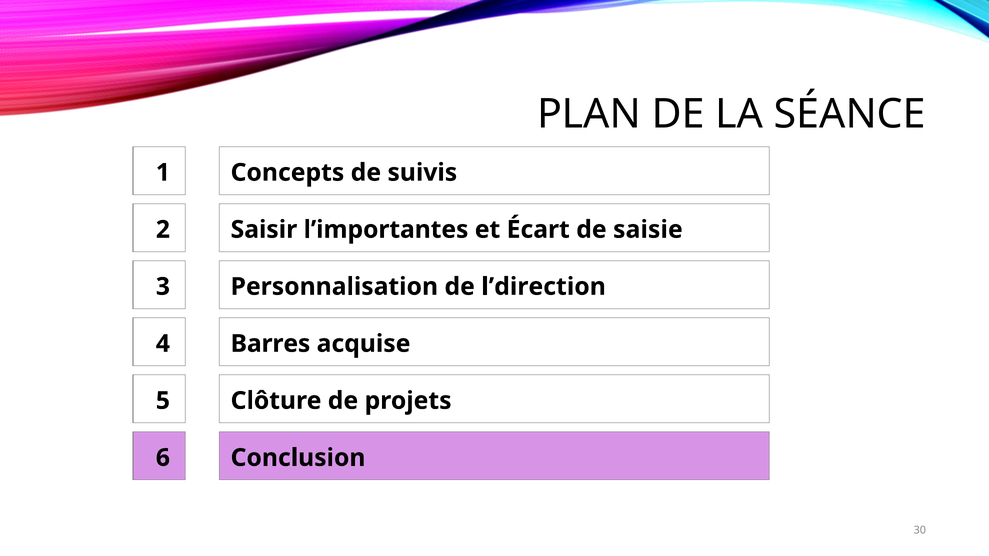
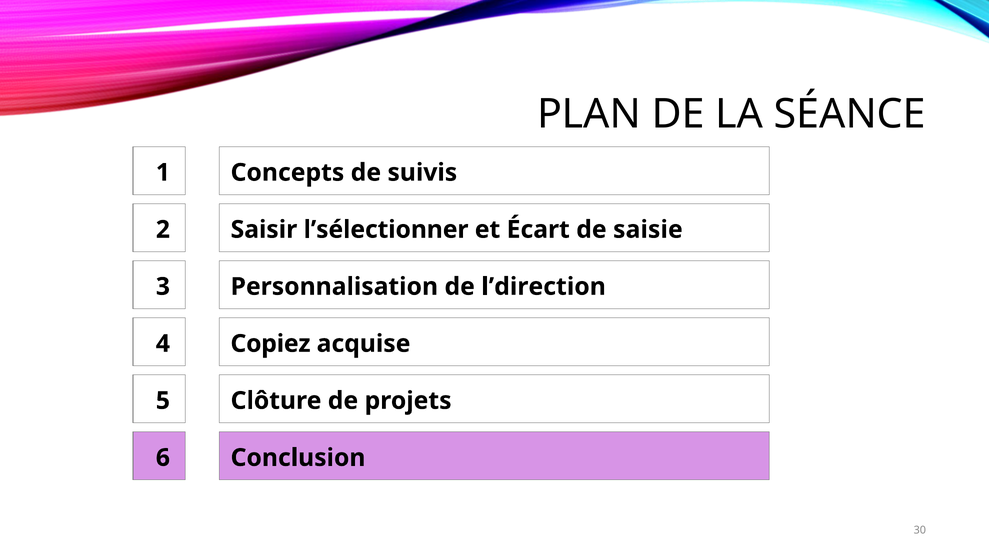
l’importantes: l’importantes -> l’sélectionner
Barres: Barres -> Copiez
